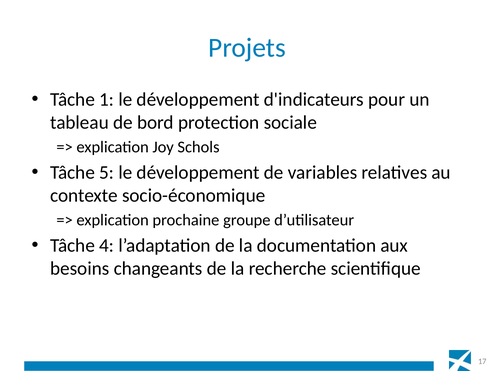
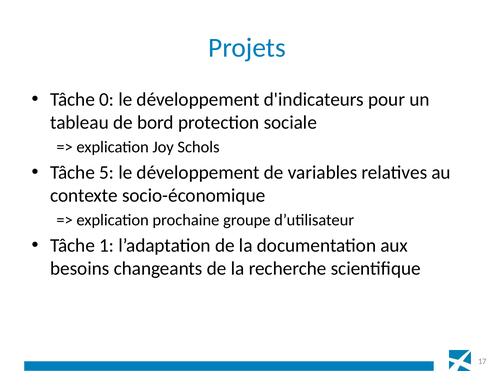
1: 1 -> 0
4: 4 -> 1
